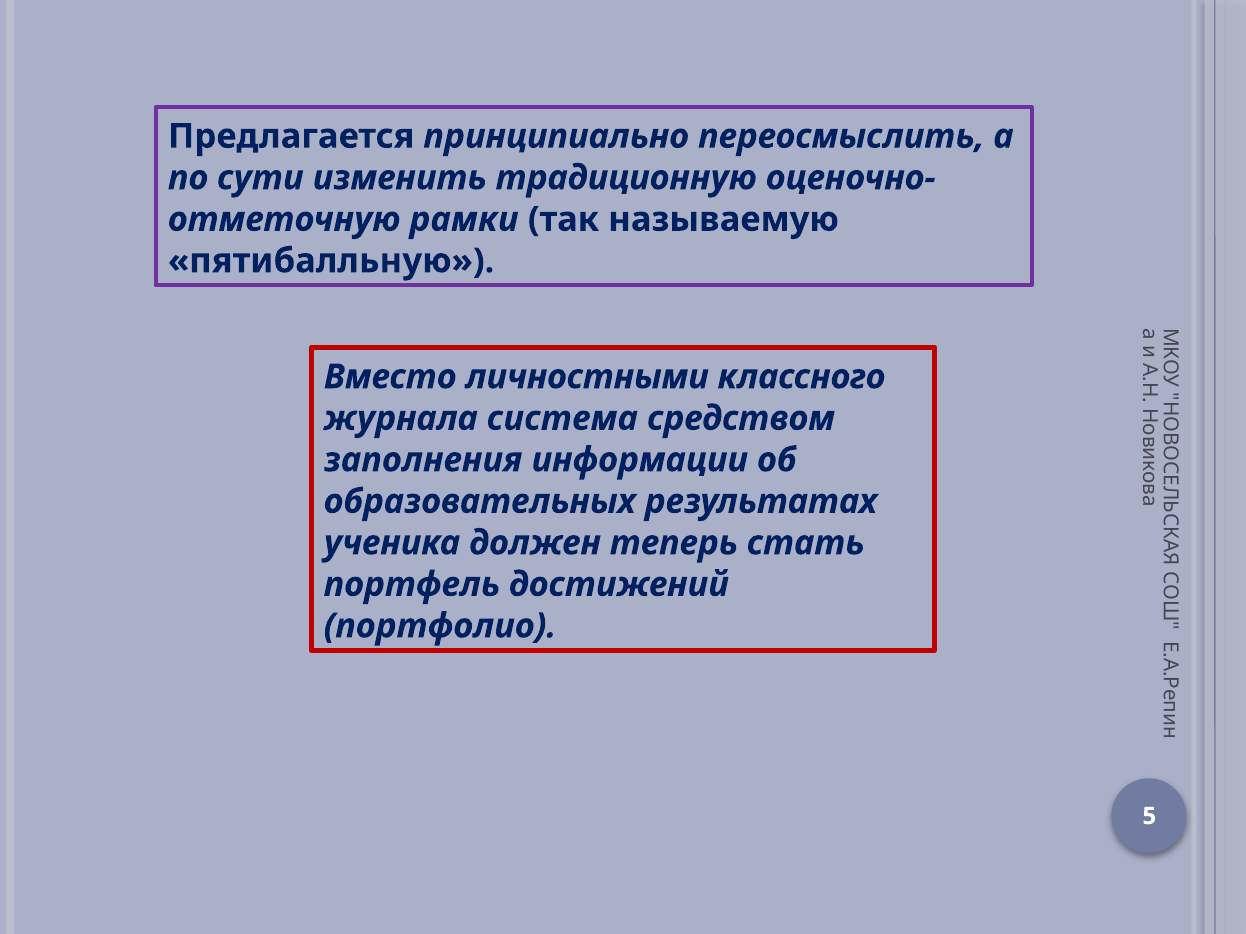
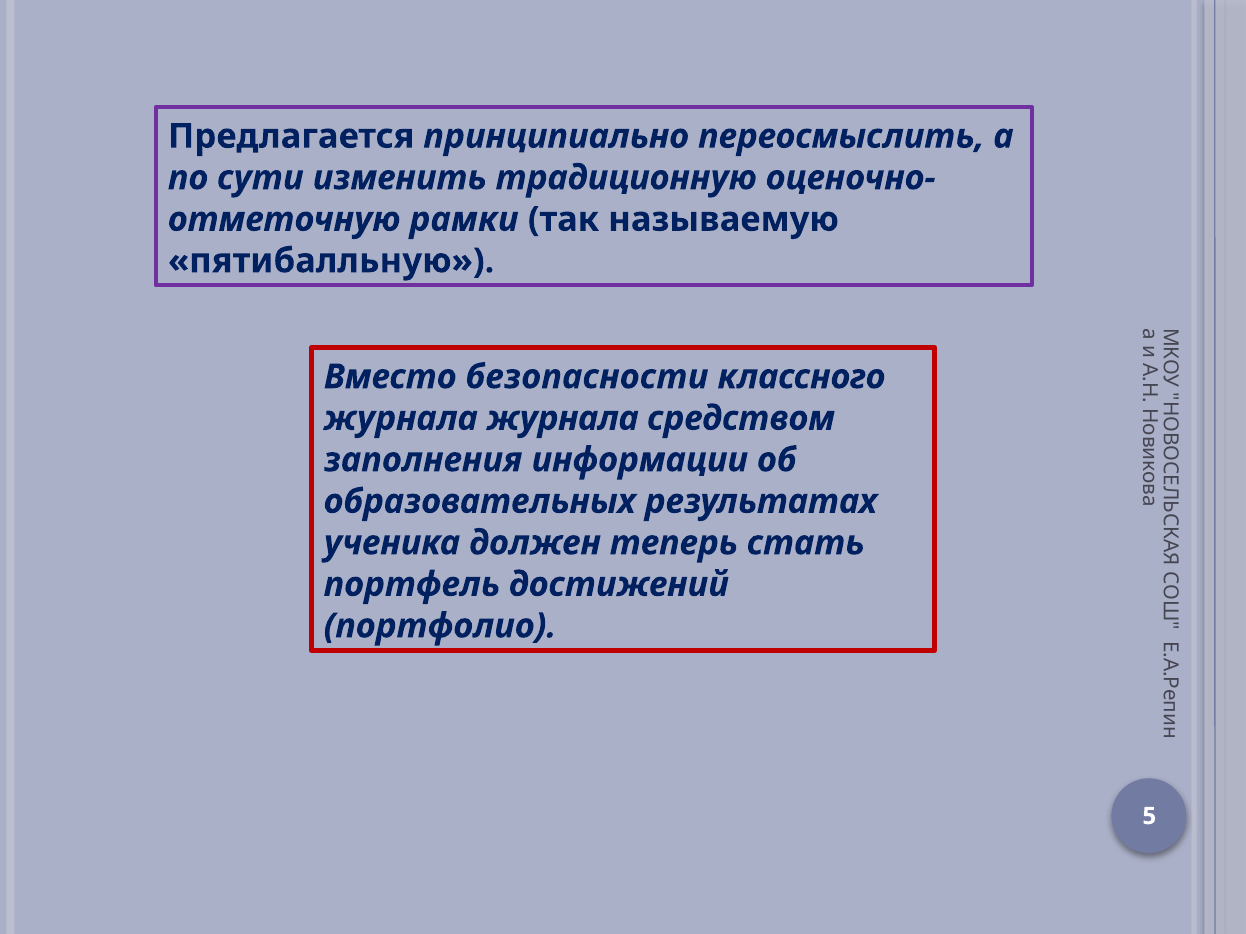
личностными: личностными -> безопасности
журнала система: система -> журнала
